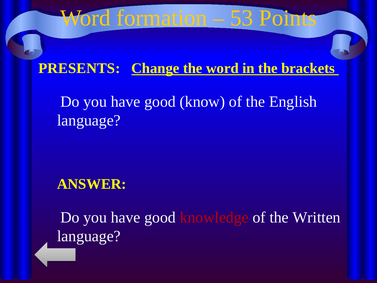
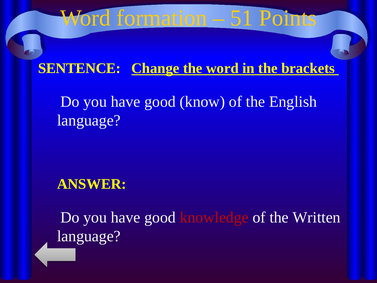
53: 53 -> 51
PRESENTS: PRESENTS -> SENTENCE
